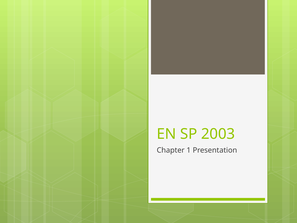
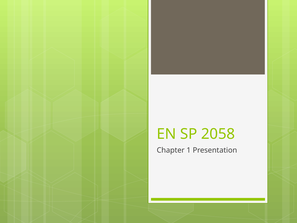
2003: 2003 -> 2058
